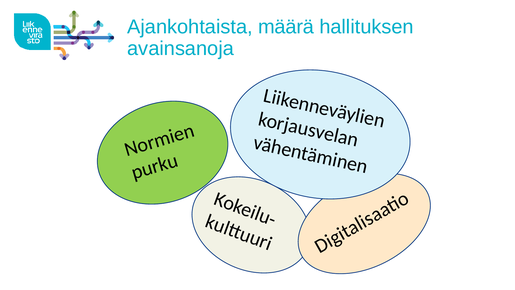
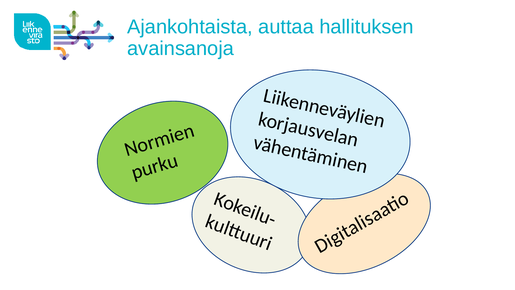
määrä: määrä -> auttaa
